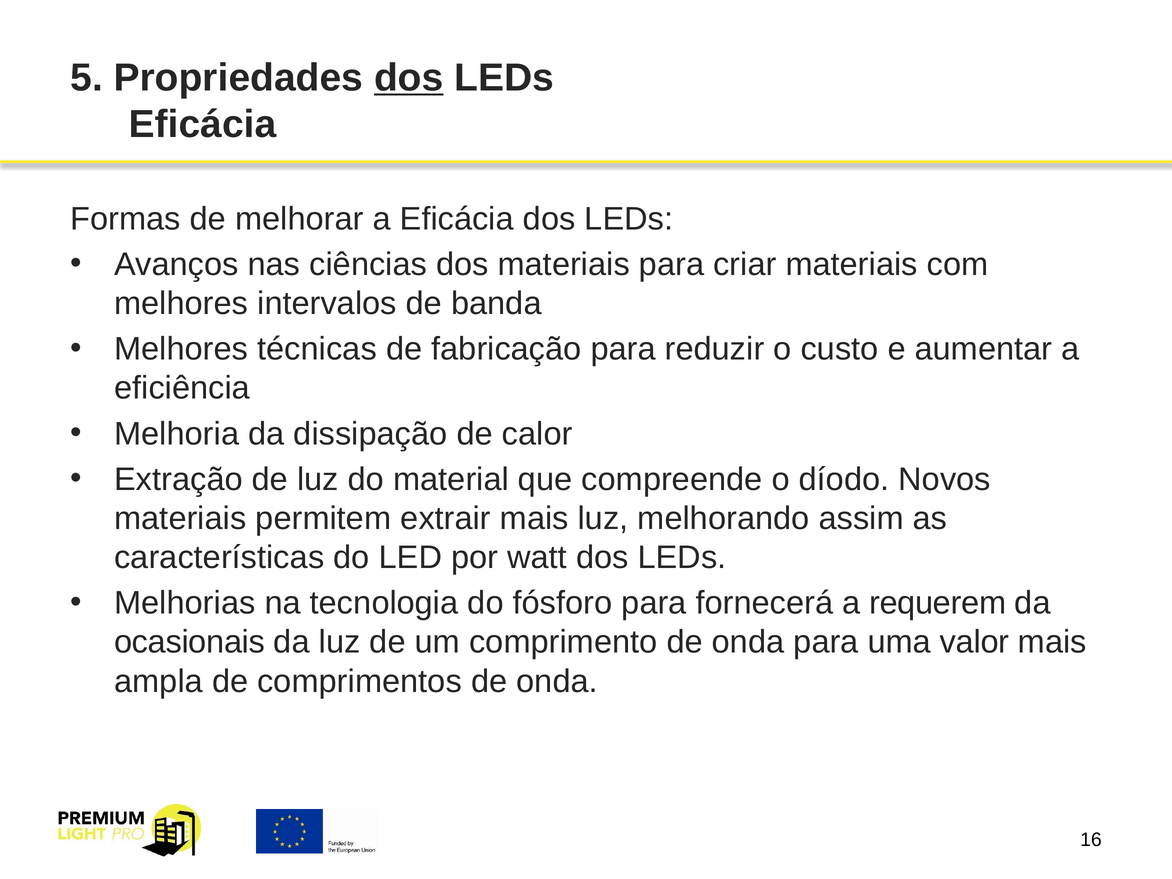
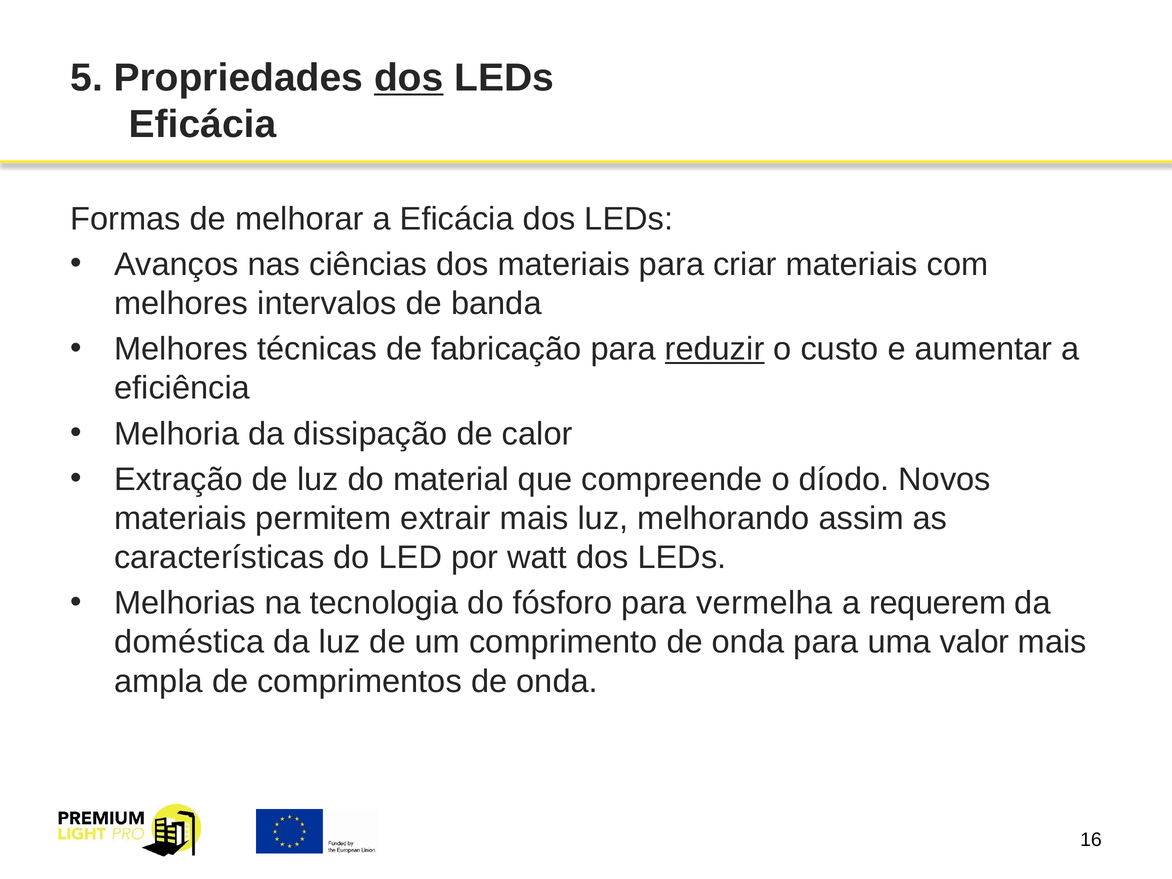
reduzir underline: none -> present
fornecerá: fornecerá -> vermelha
ocasionais: ocasionais -> doméstica
